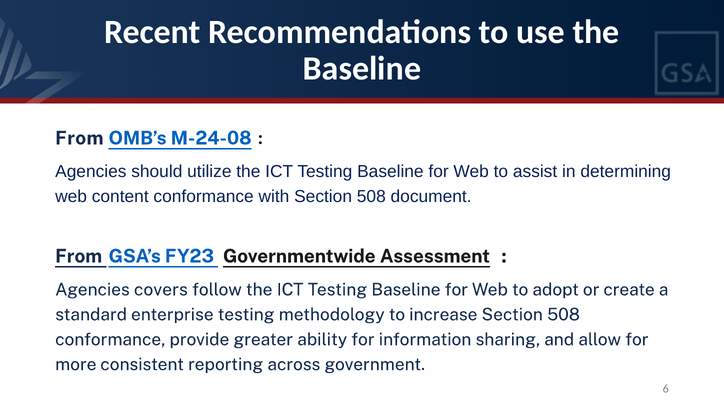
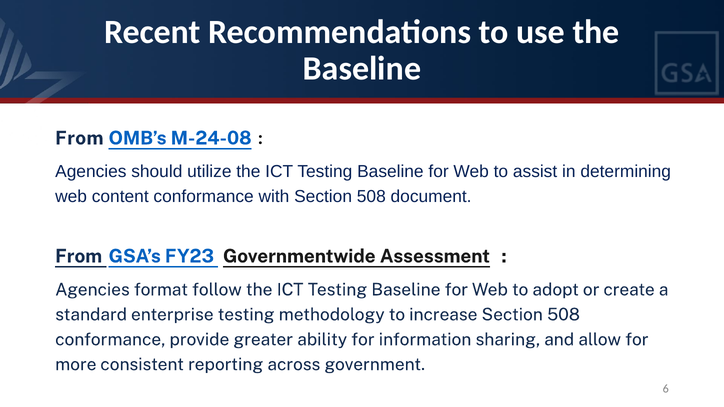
covers: covers -> format
